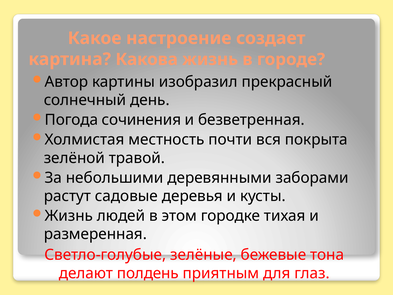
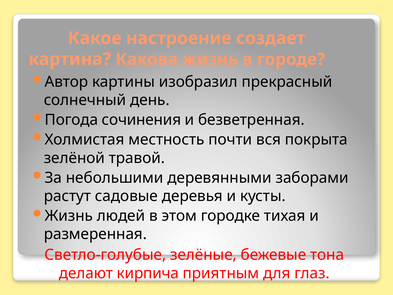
полдень: полдень -> кирпича
